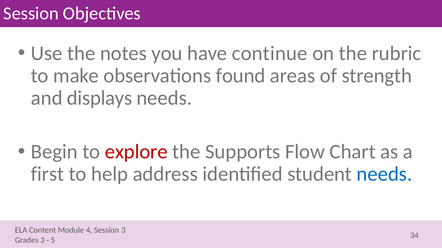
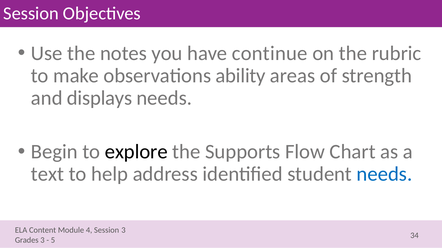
found: found -> ability
explore colour: red -> black
first: first -> text
